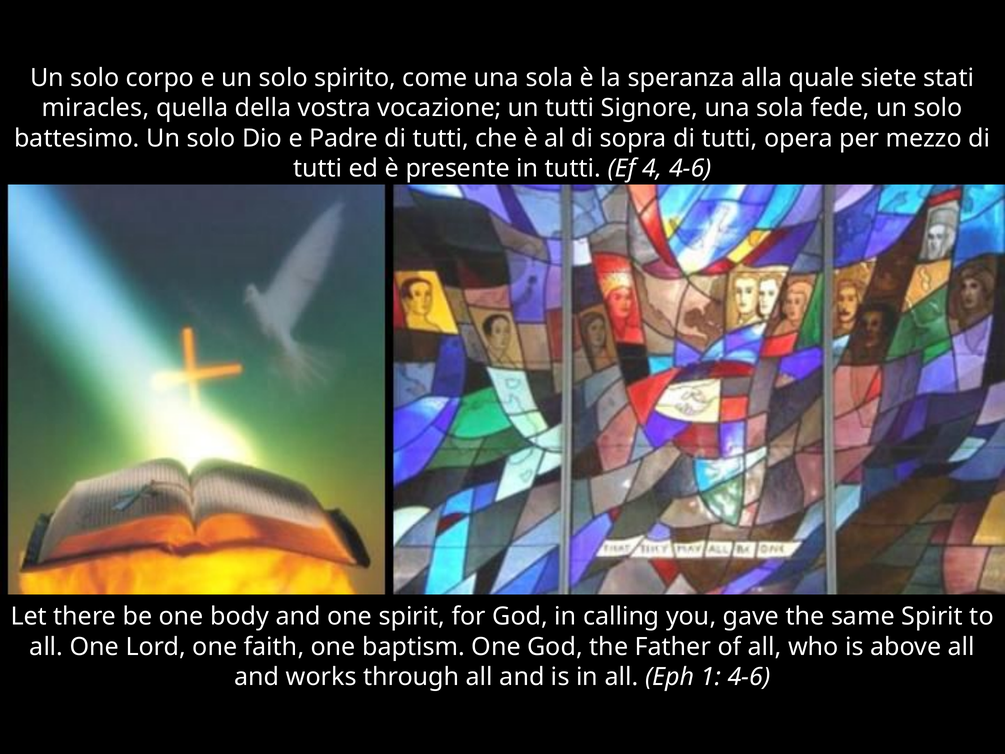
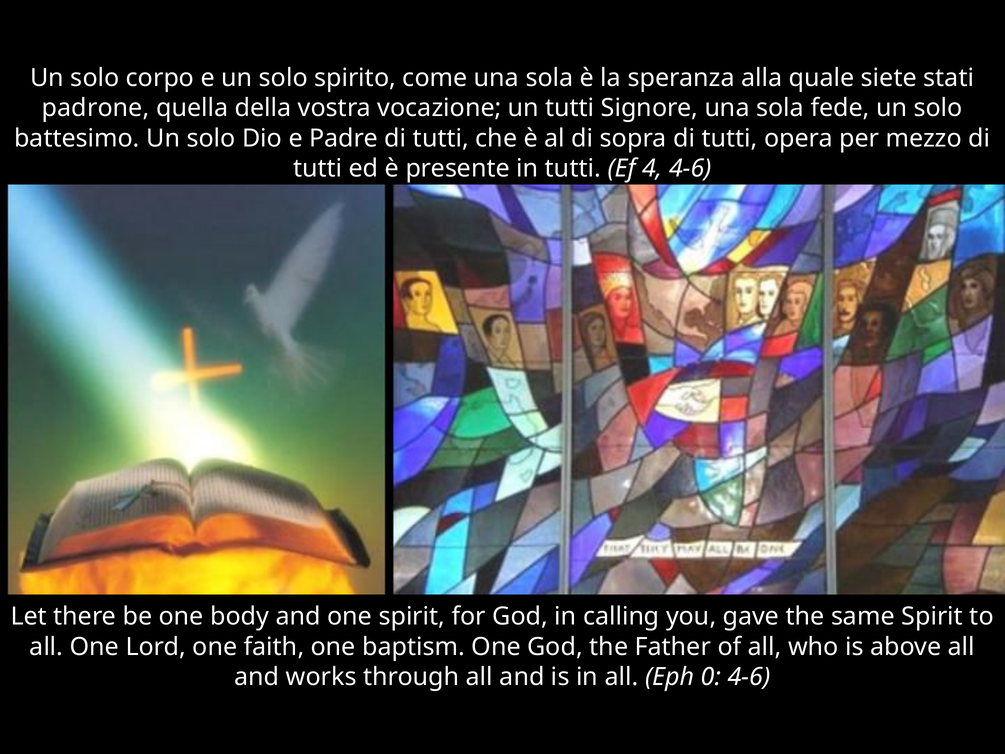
miracles: miracles -> padrone
1: 1 -> 0
